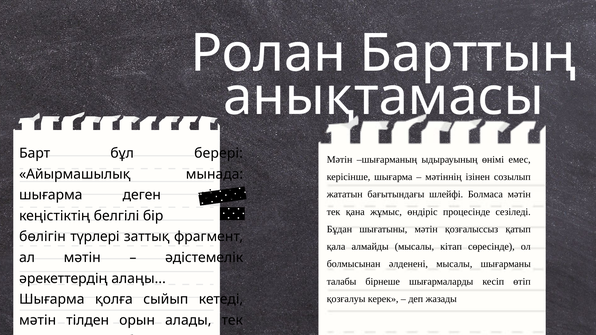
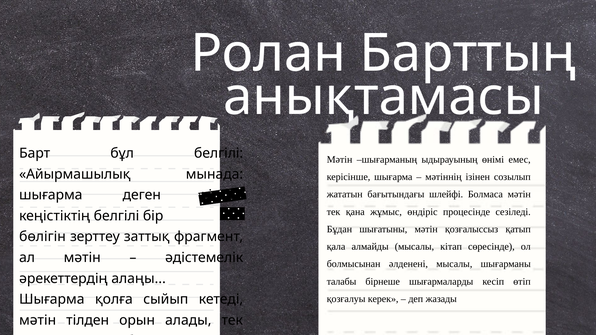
бұл берері: берері -> белгілі
түрлері: түрлері -> зерттеу
